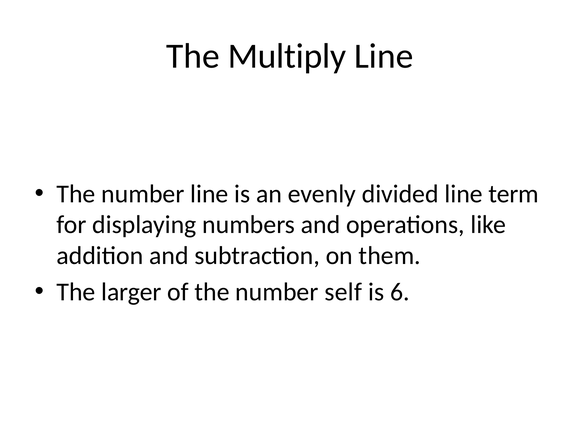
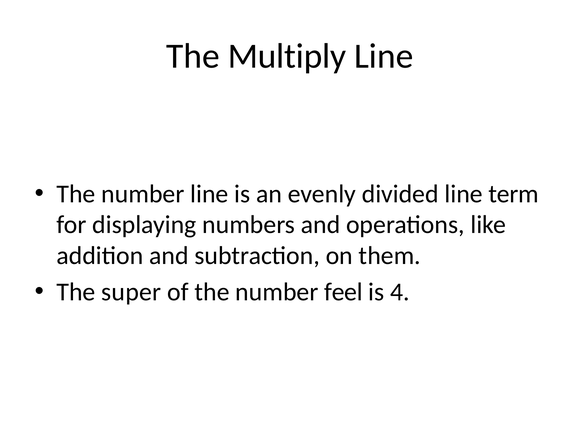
larger: larger -> super
self: self -> feel
6: 6 -> 4
